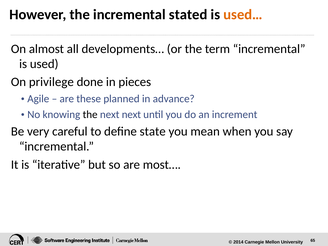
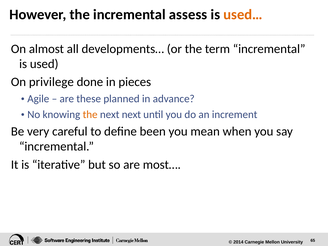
stated: stated -> assess
the at (90, 114) colour: black -> orange
state: state -> been
